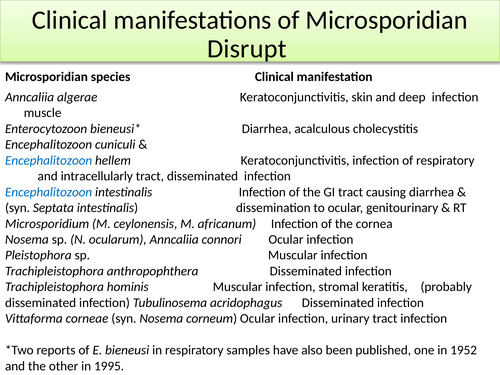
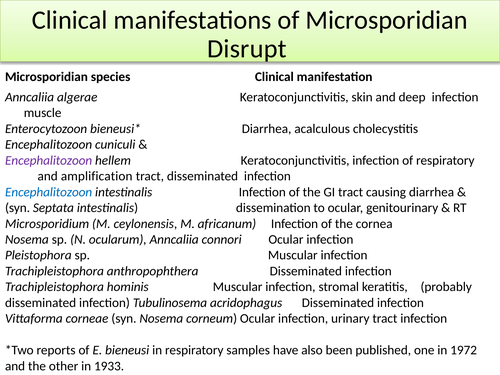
Encephalitozoon at (49, 160) colour: blue -> purple
intracellularly: intracellularly -> amplification
1952: 1952 -> 1972
1995: 1995 -> 1933
